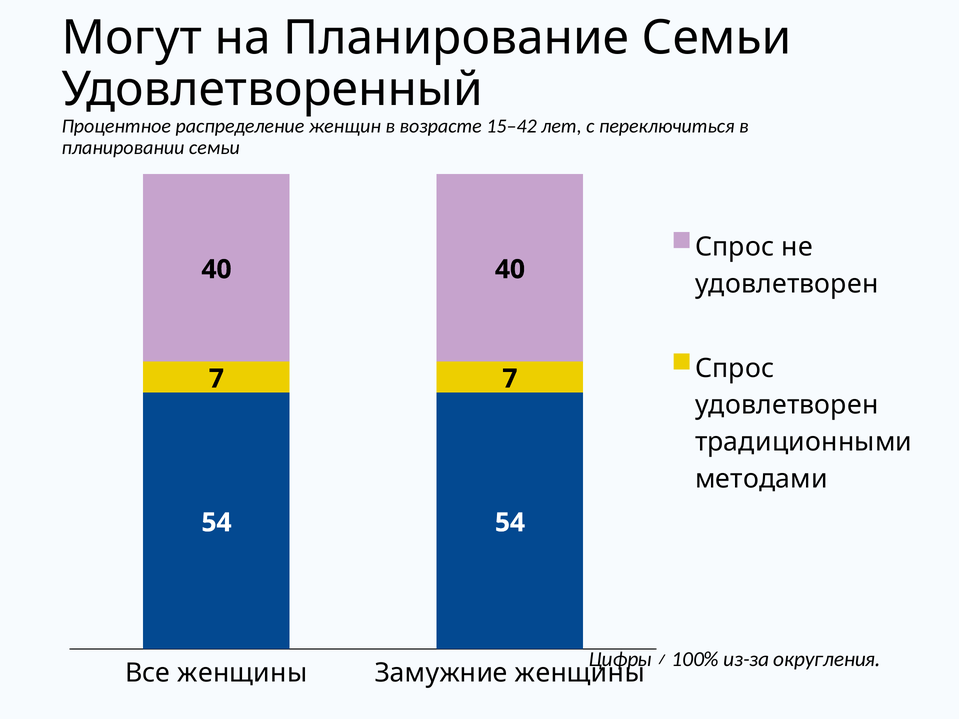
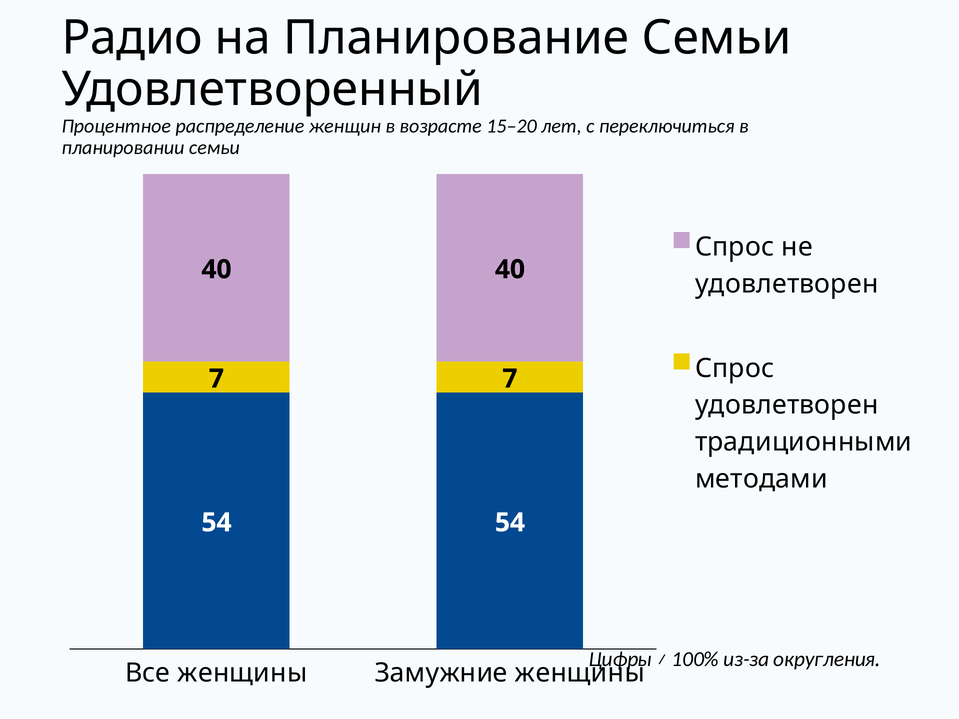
Могут: Могут -> Радио
15–42: 15–42 -> 15–20
